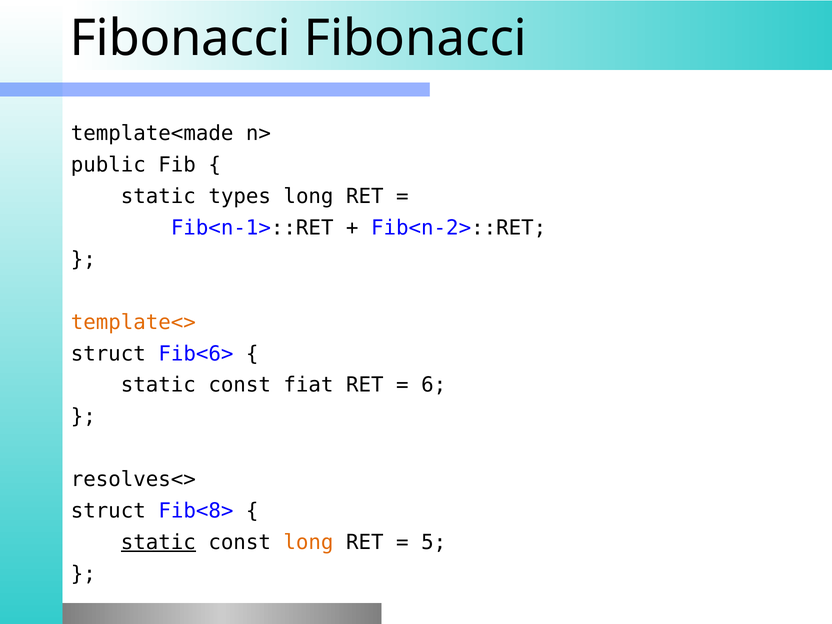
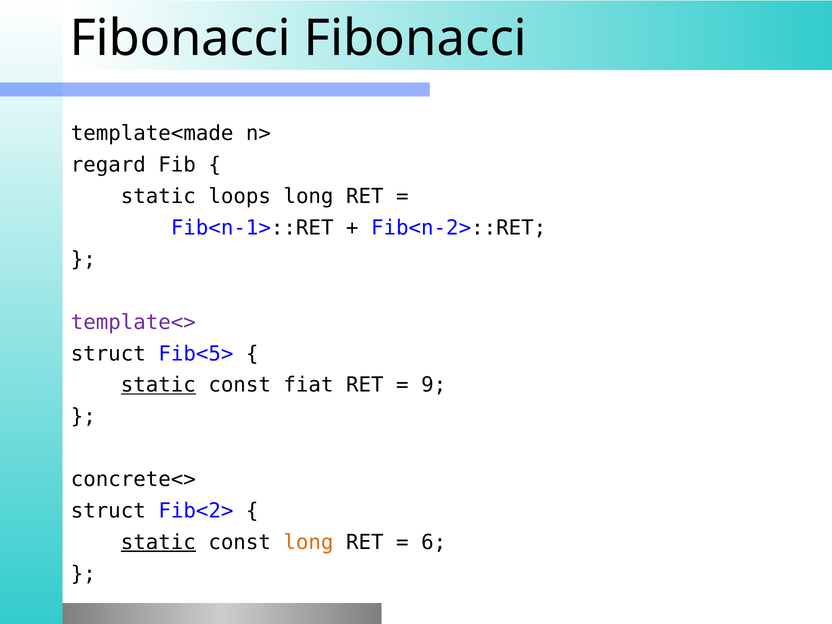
public: public -> regard
types: types -> loops
template<> colour: orange -> purple
Fib<6>: Fib<6> -> Fib<5>
static at (158, 385) underline: none -> present
6: 6 -> 9
resolves<>: resolves<> -> concrete<>
Fib<8>: Fib<8> -> Fib<2>
5: 5 -> 6
